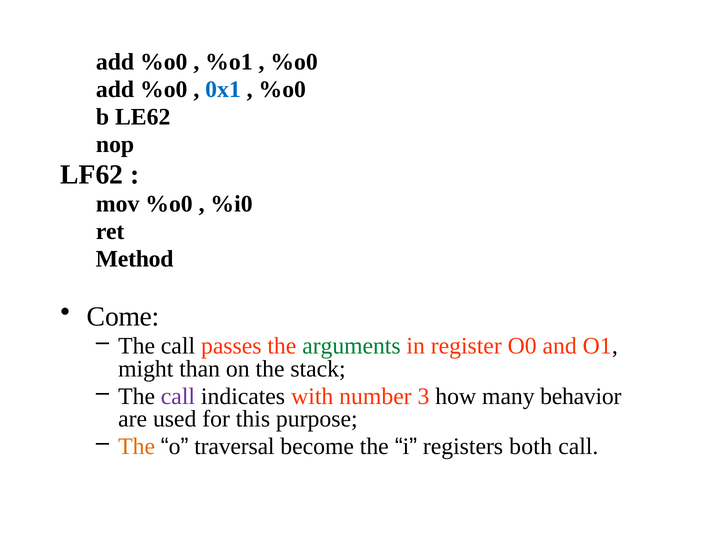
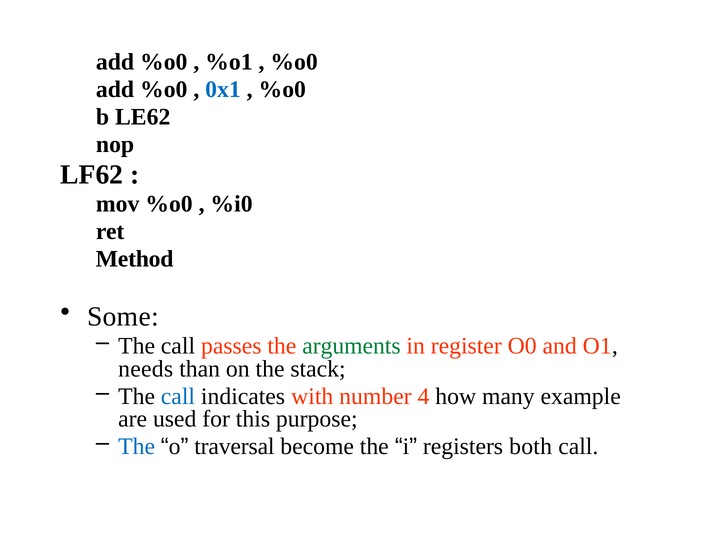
Come: Come -> Some
might: might -> needs
call at (178, 397) colour: purple -> blue
3: 3 -> 4
behavior: behavior -> example
The at (137, 447) colour: orange -> blue
